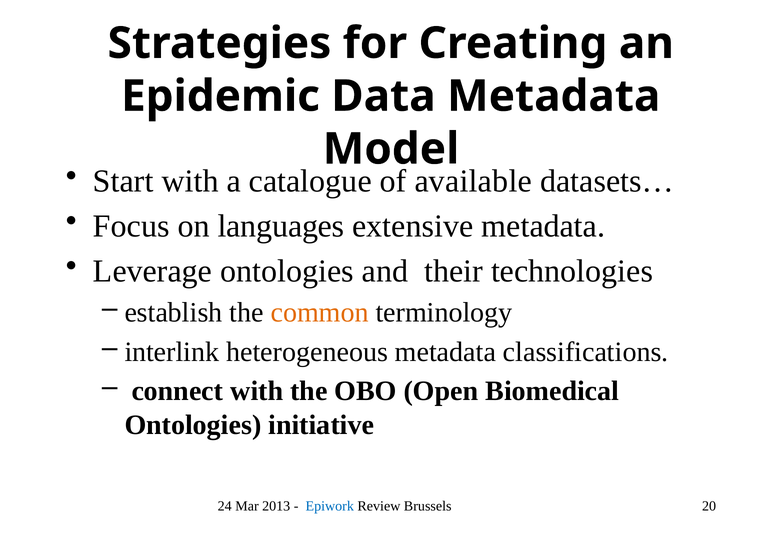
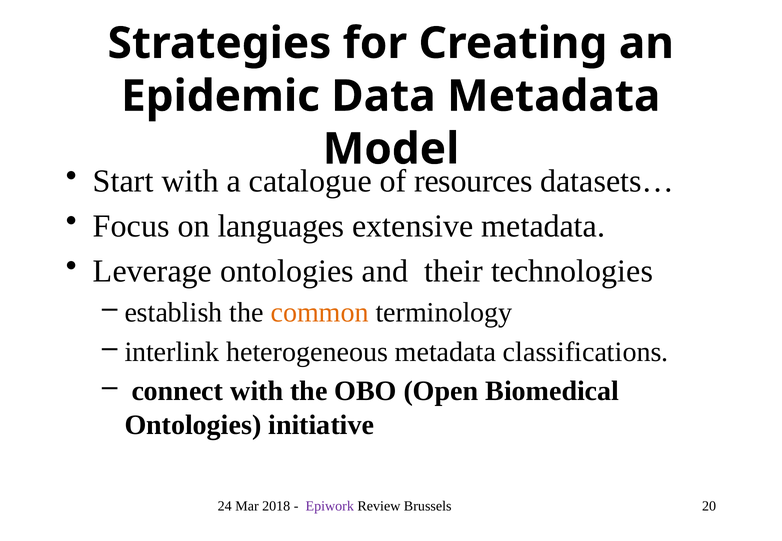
available: available -> resources
2013: 2013 -> 2018
Epiwork colour: blue -> purple
